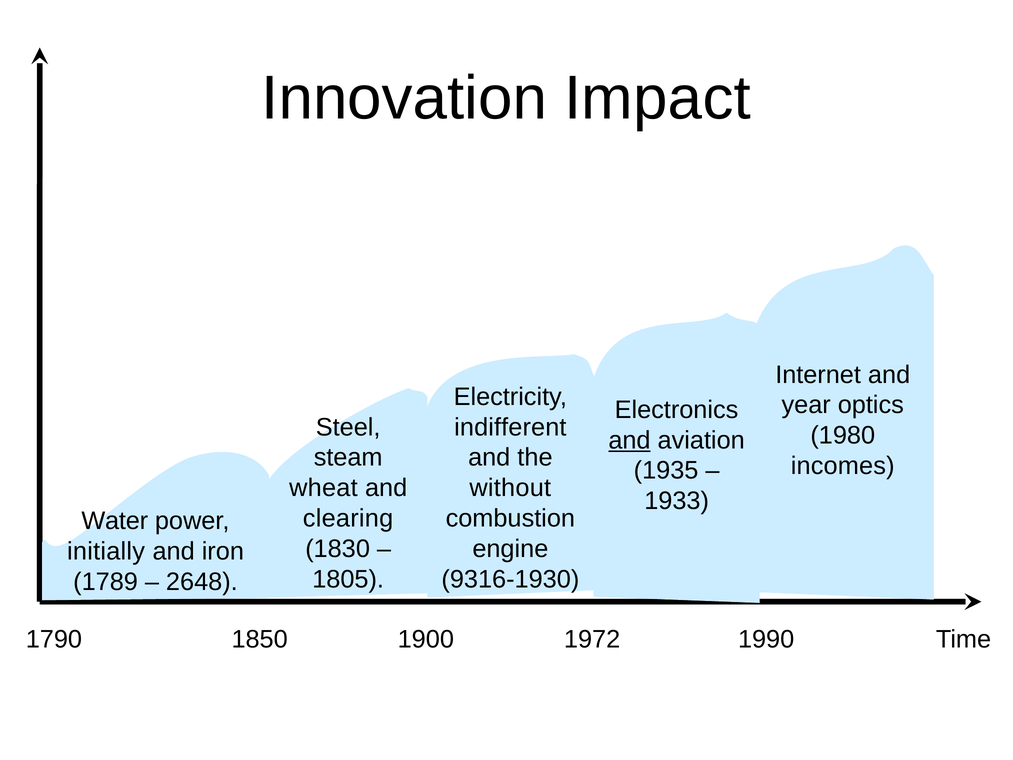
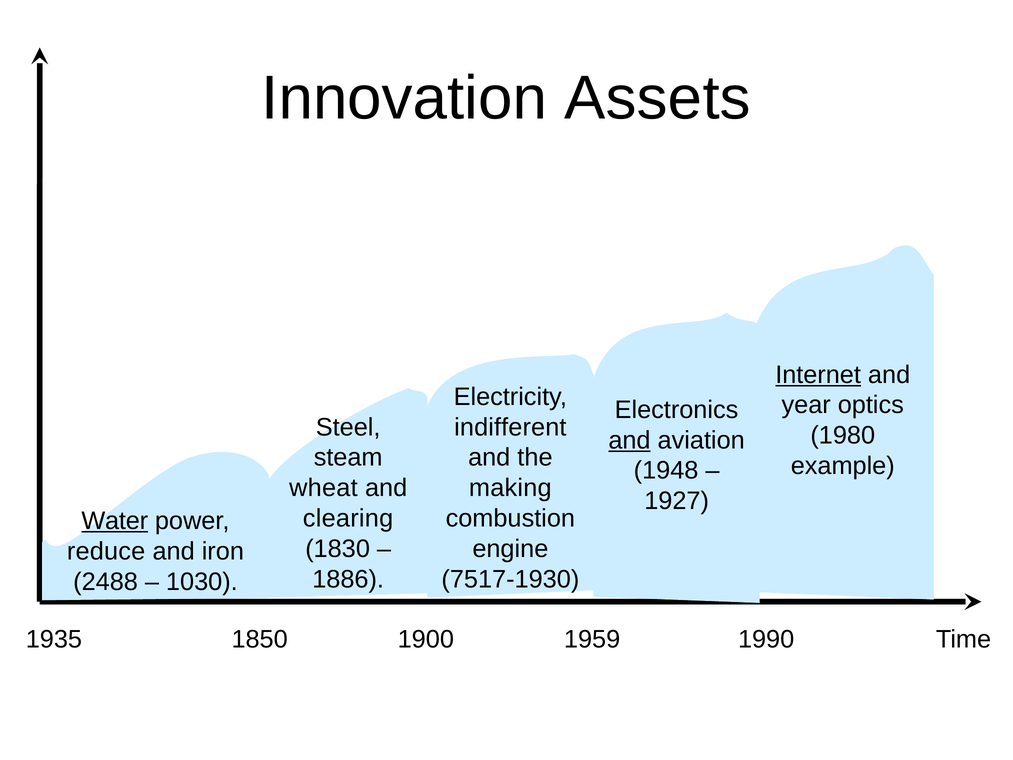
Impact: Impact -> Assets
Internet underline: none -> present
incomes: incomes -> example
1935: 1935 -> 1948
without: without -> making
1933: 1933 -> 1927
Water underline: none -> present
initially: initially -> reduce
1805: 1805 -> 1886
9316-1930: 9316-1930 -> 7517-1930
1789: 1789 -> 2488
2648: 2648 -> 1030
1790: 1790 -> 1935
1972: 1972 -> 1959
